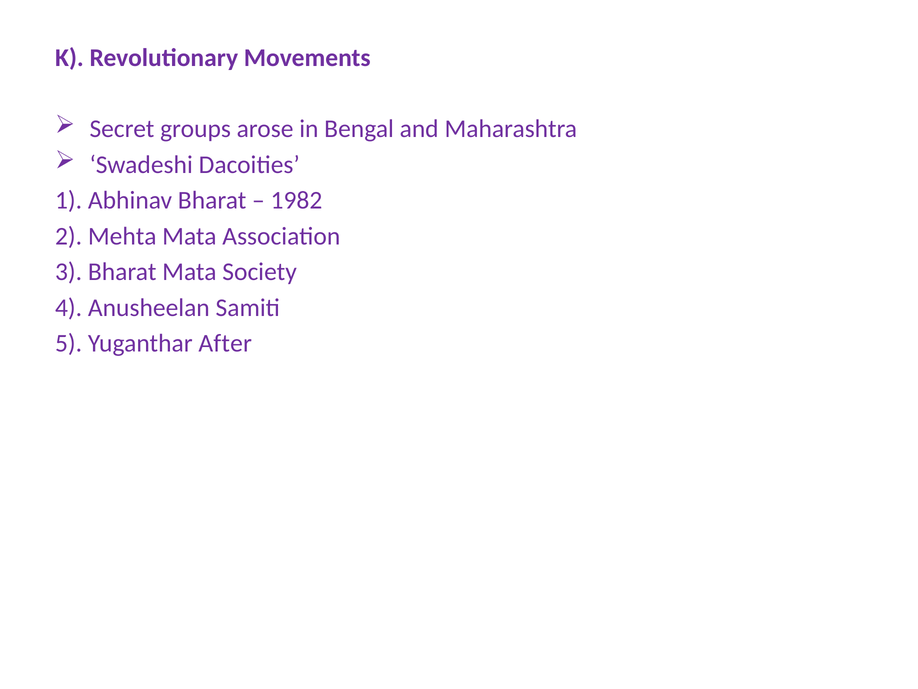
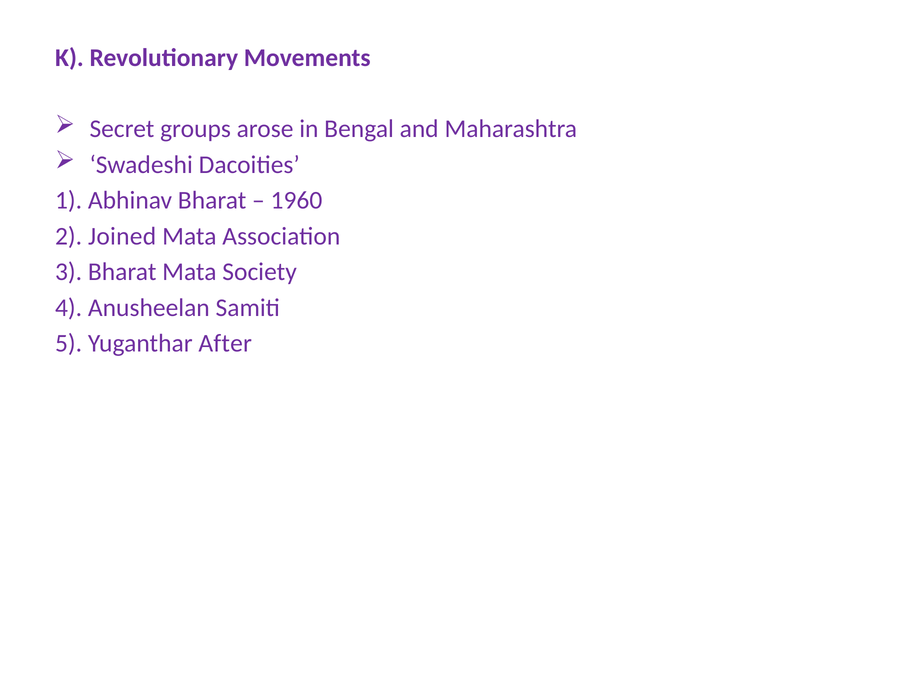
1982: 1982 -> 1960
Mehta: Mehta -> Joined
